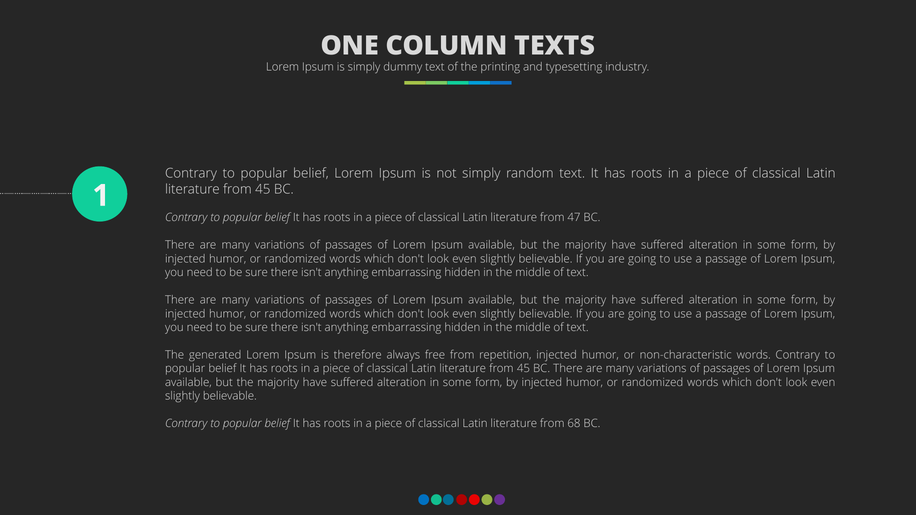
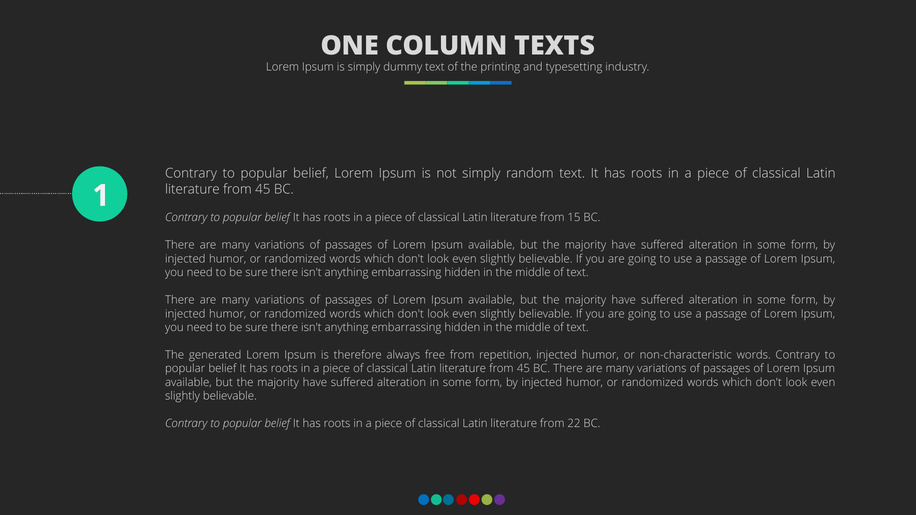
47: 47 -> 15
68: 68 -> 22
